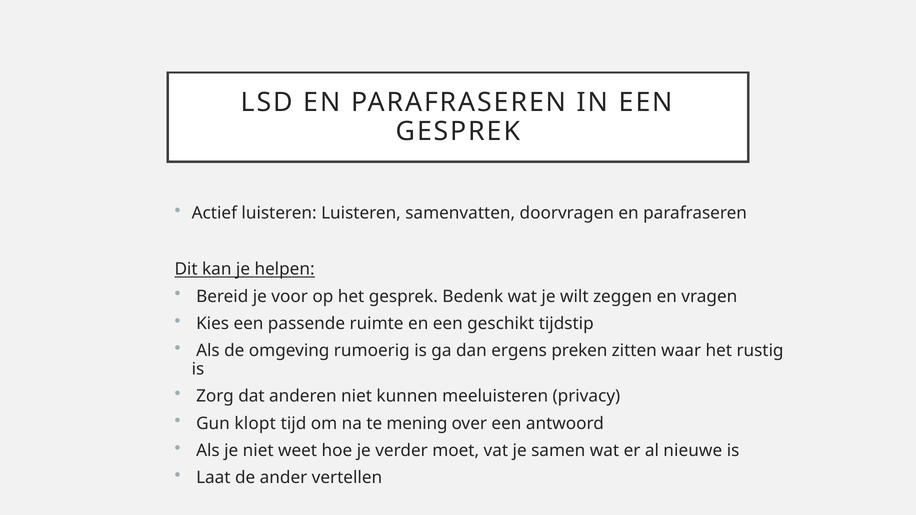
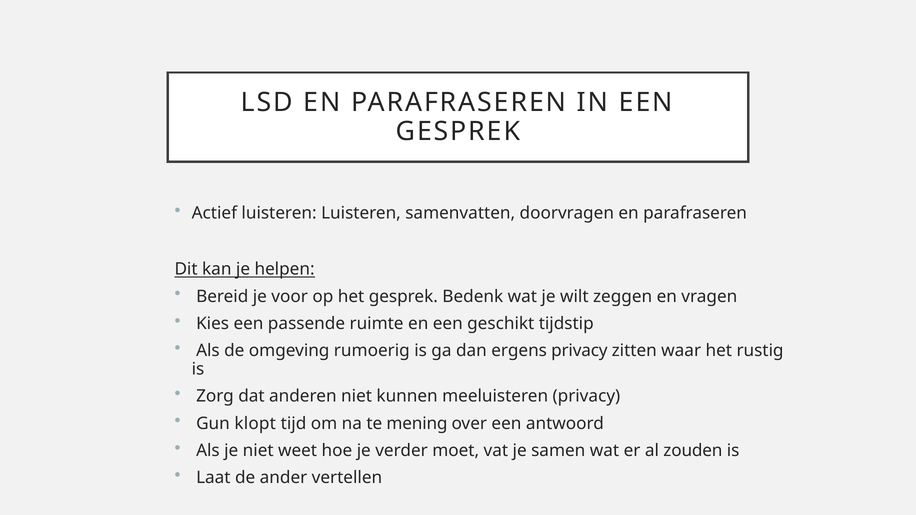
ergens preken: preken -> privacy
nieuwe: nieuwe -> zouden
